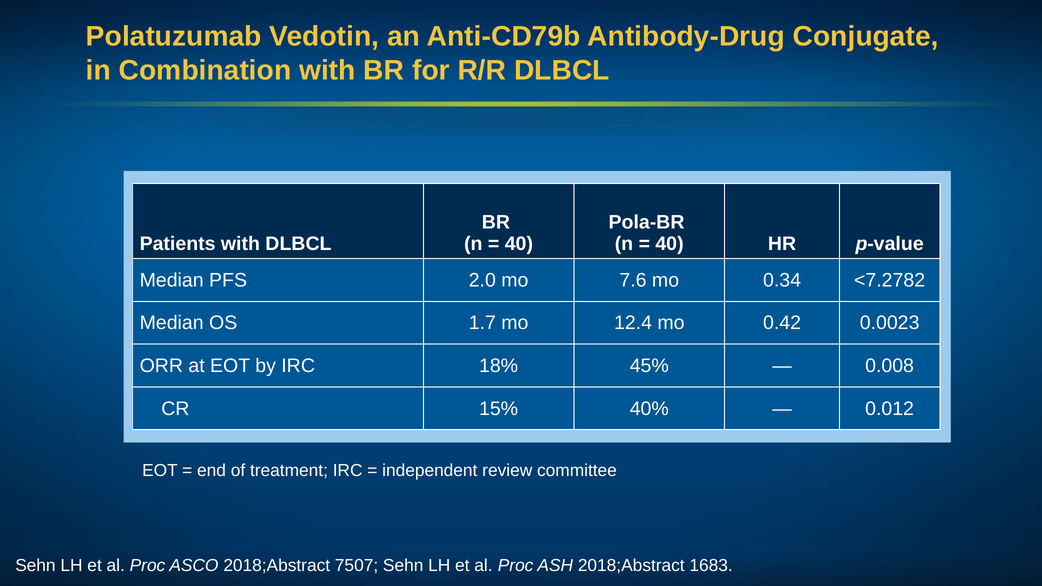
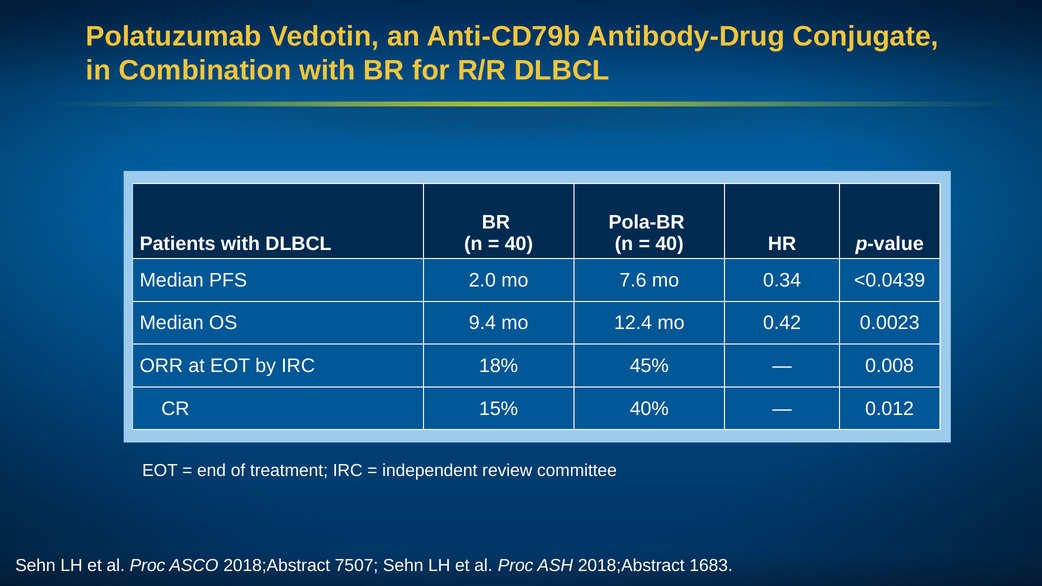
<7.2782: <7.2782 -> <0.0439
1.7: 1.7 -> 9.4
